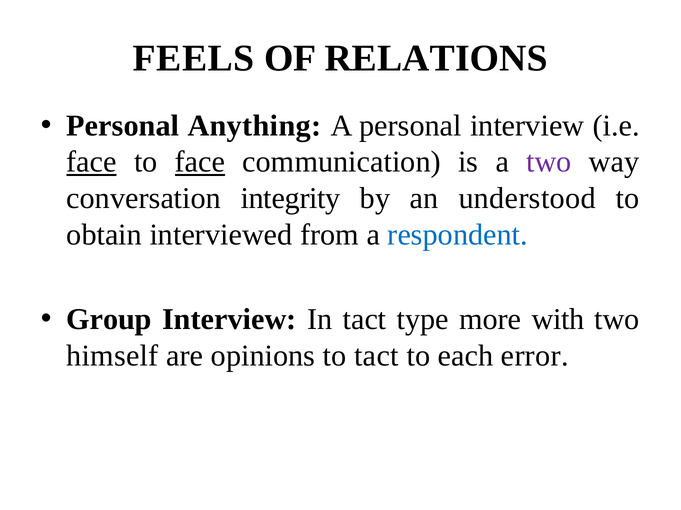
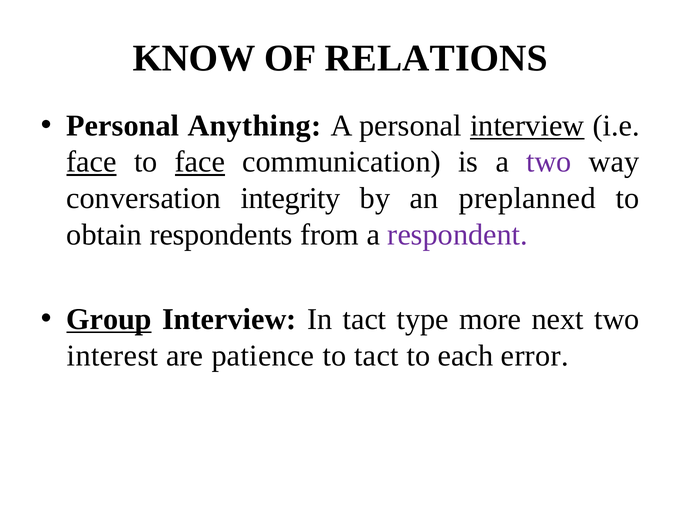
FEELS: FEELS -> KNOW
interview at (527, 126) underline: none -> present
understood: understood -> preplanned
interviewed: interviewed -> respondents
respondent colour: blue -> purple
Group underline: none -> present
with: with -> next
himself: himself -> interest
opinions: opinions -> patience
